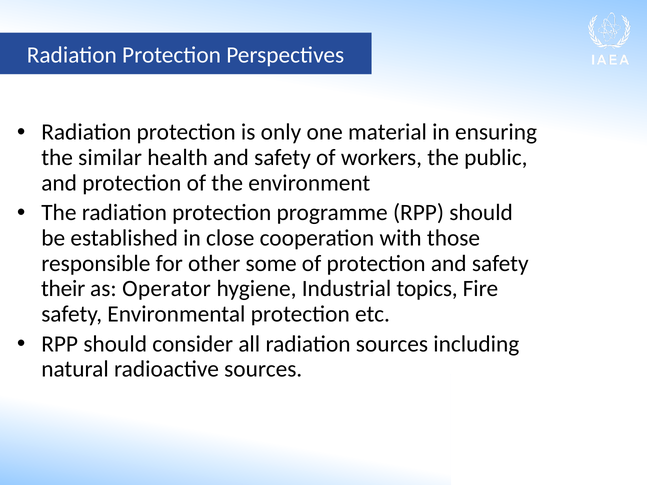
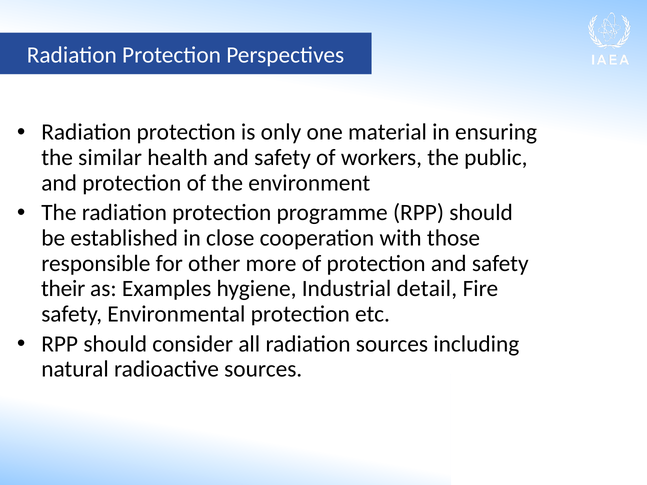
some: some -> more
Operator: Operator -> Examples
topics: topics -> detail
